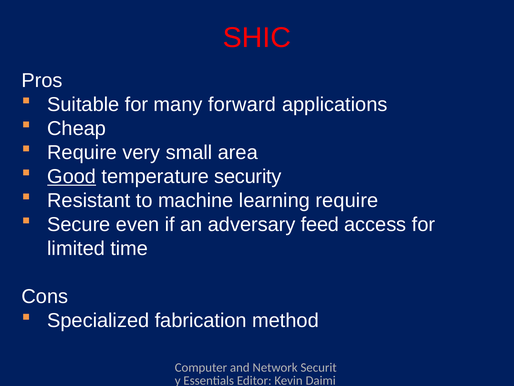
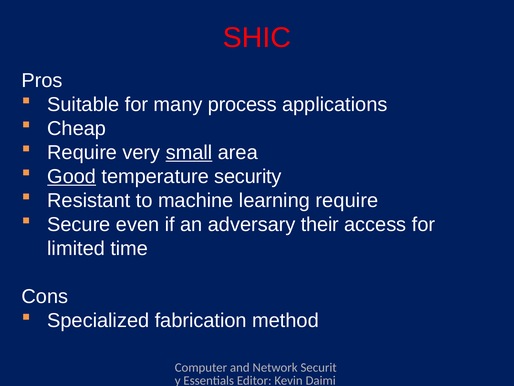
forward: forward -> process
small underline: none -> present
feed: feed -> their
